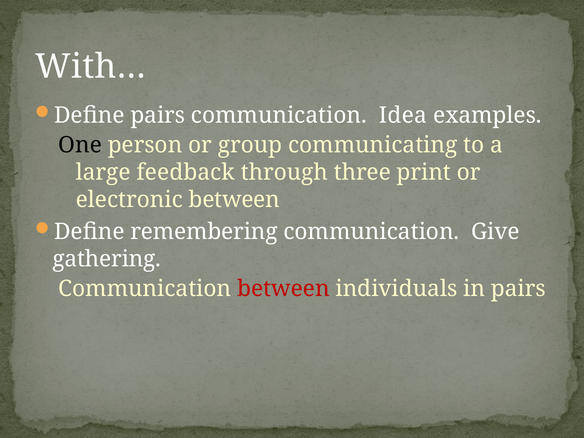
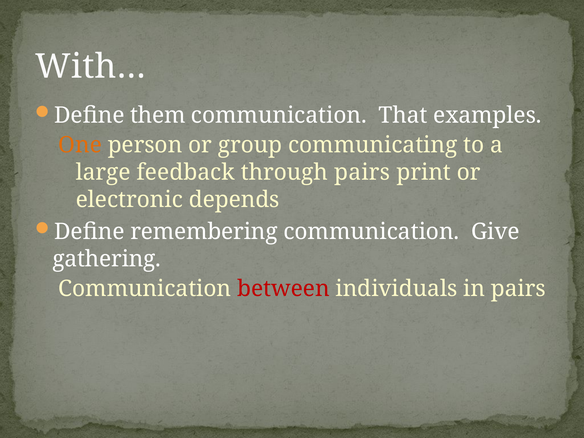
Define pairs: pairs -> them
Idea: Idea -> That
One colour: black -> orange
through three: three -> pairs
electronic between: between -> depends
